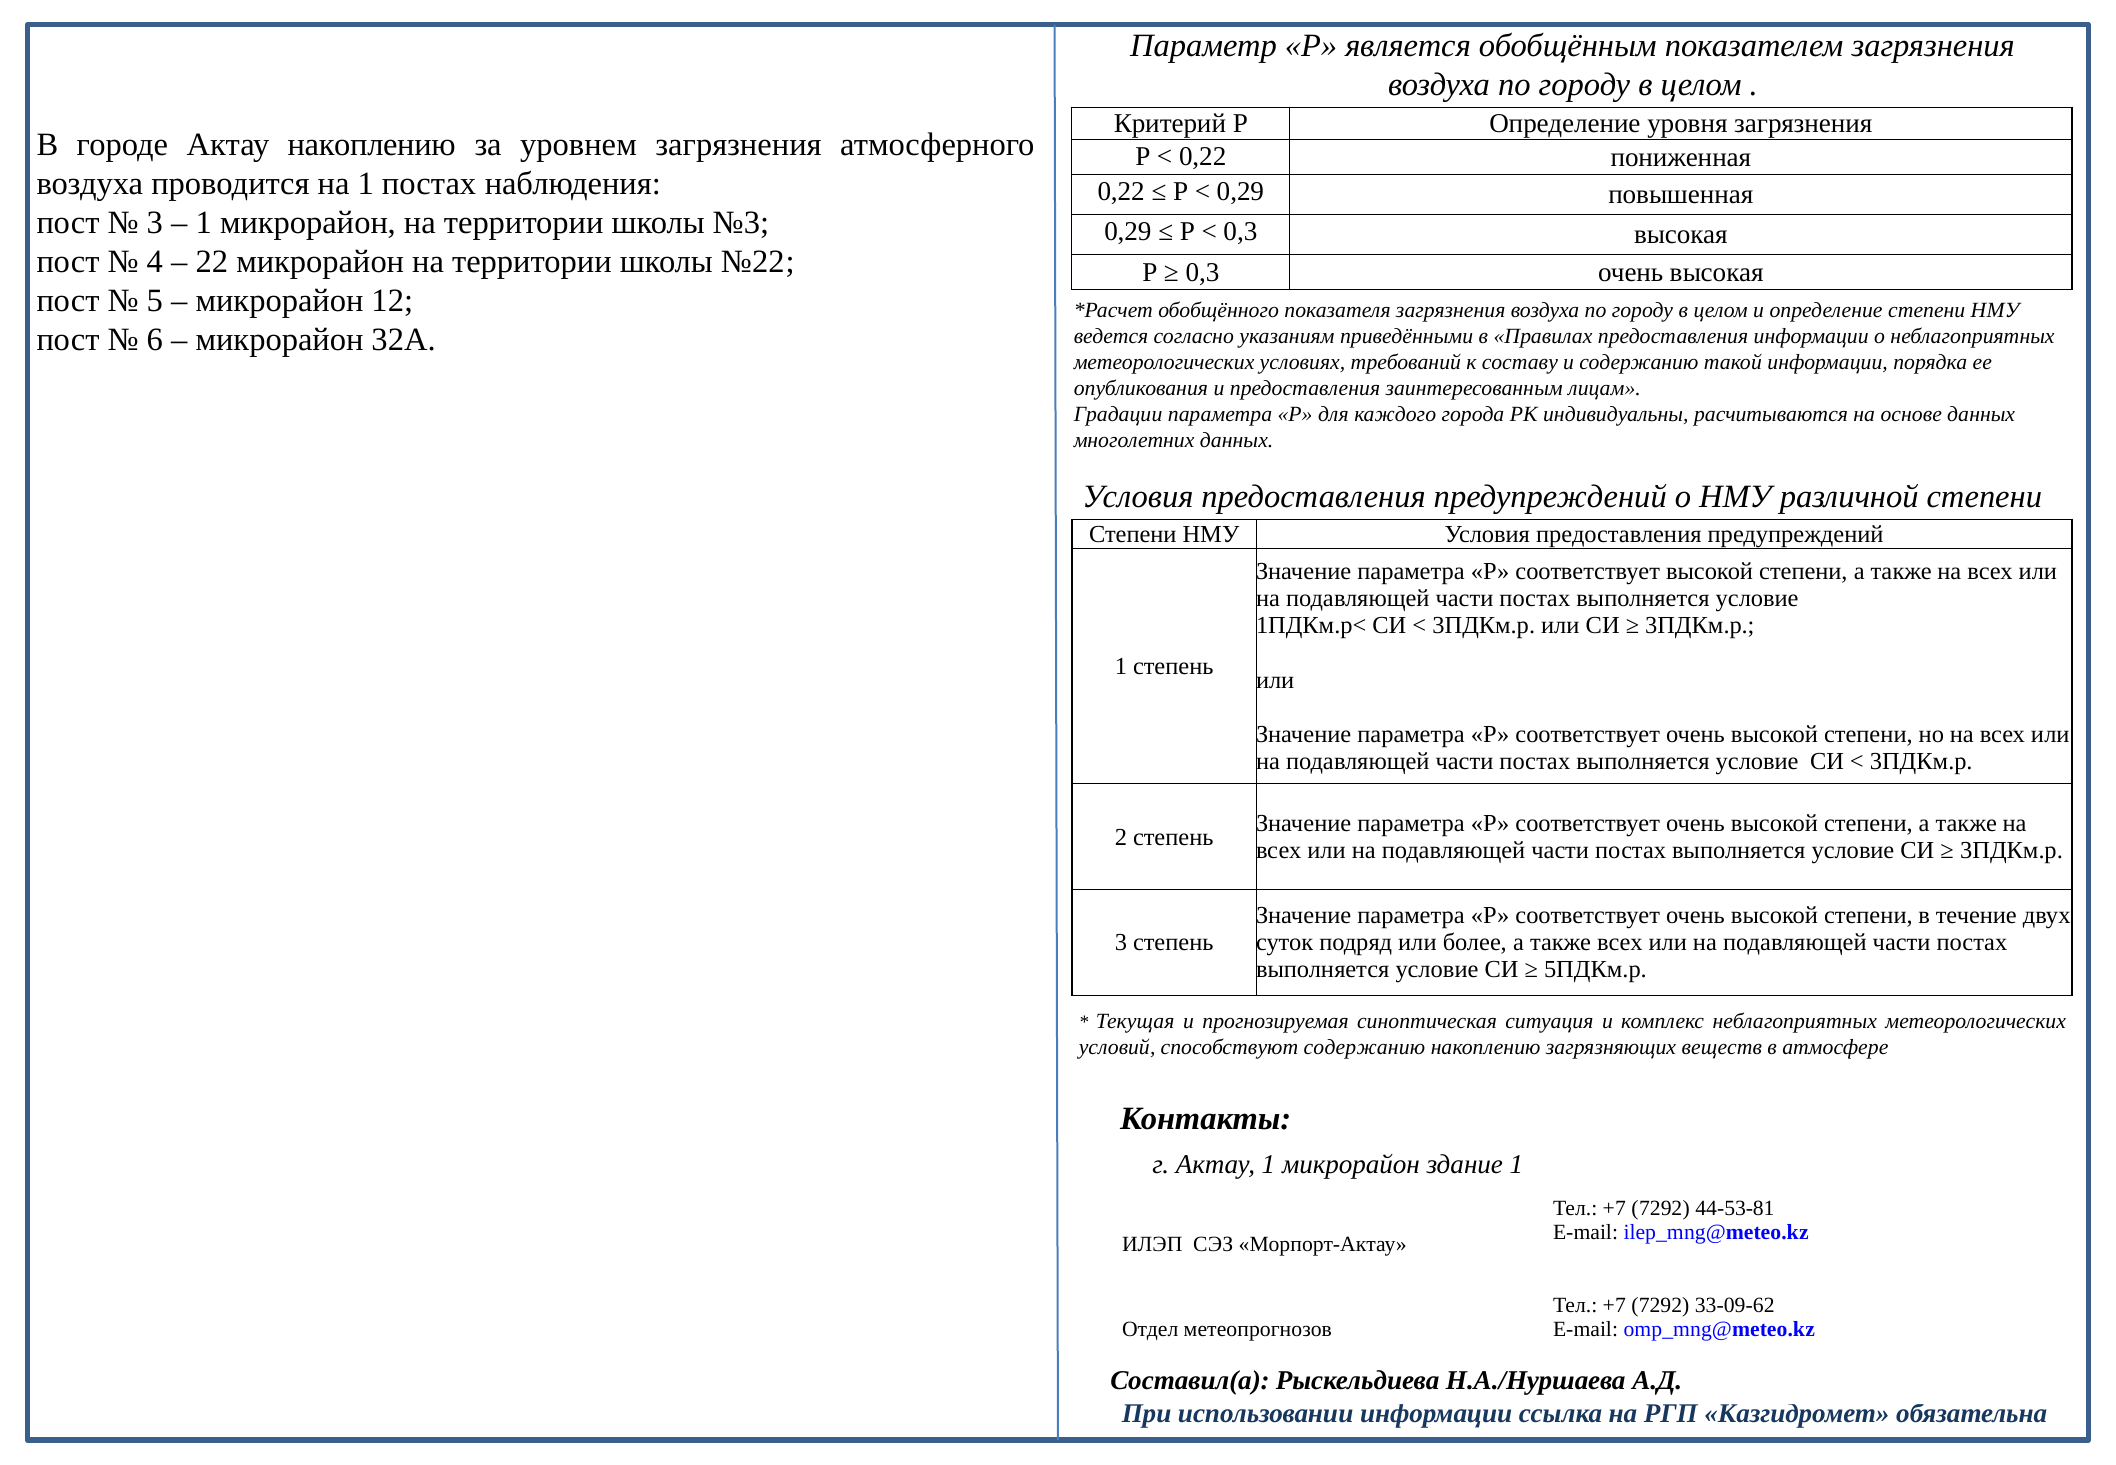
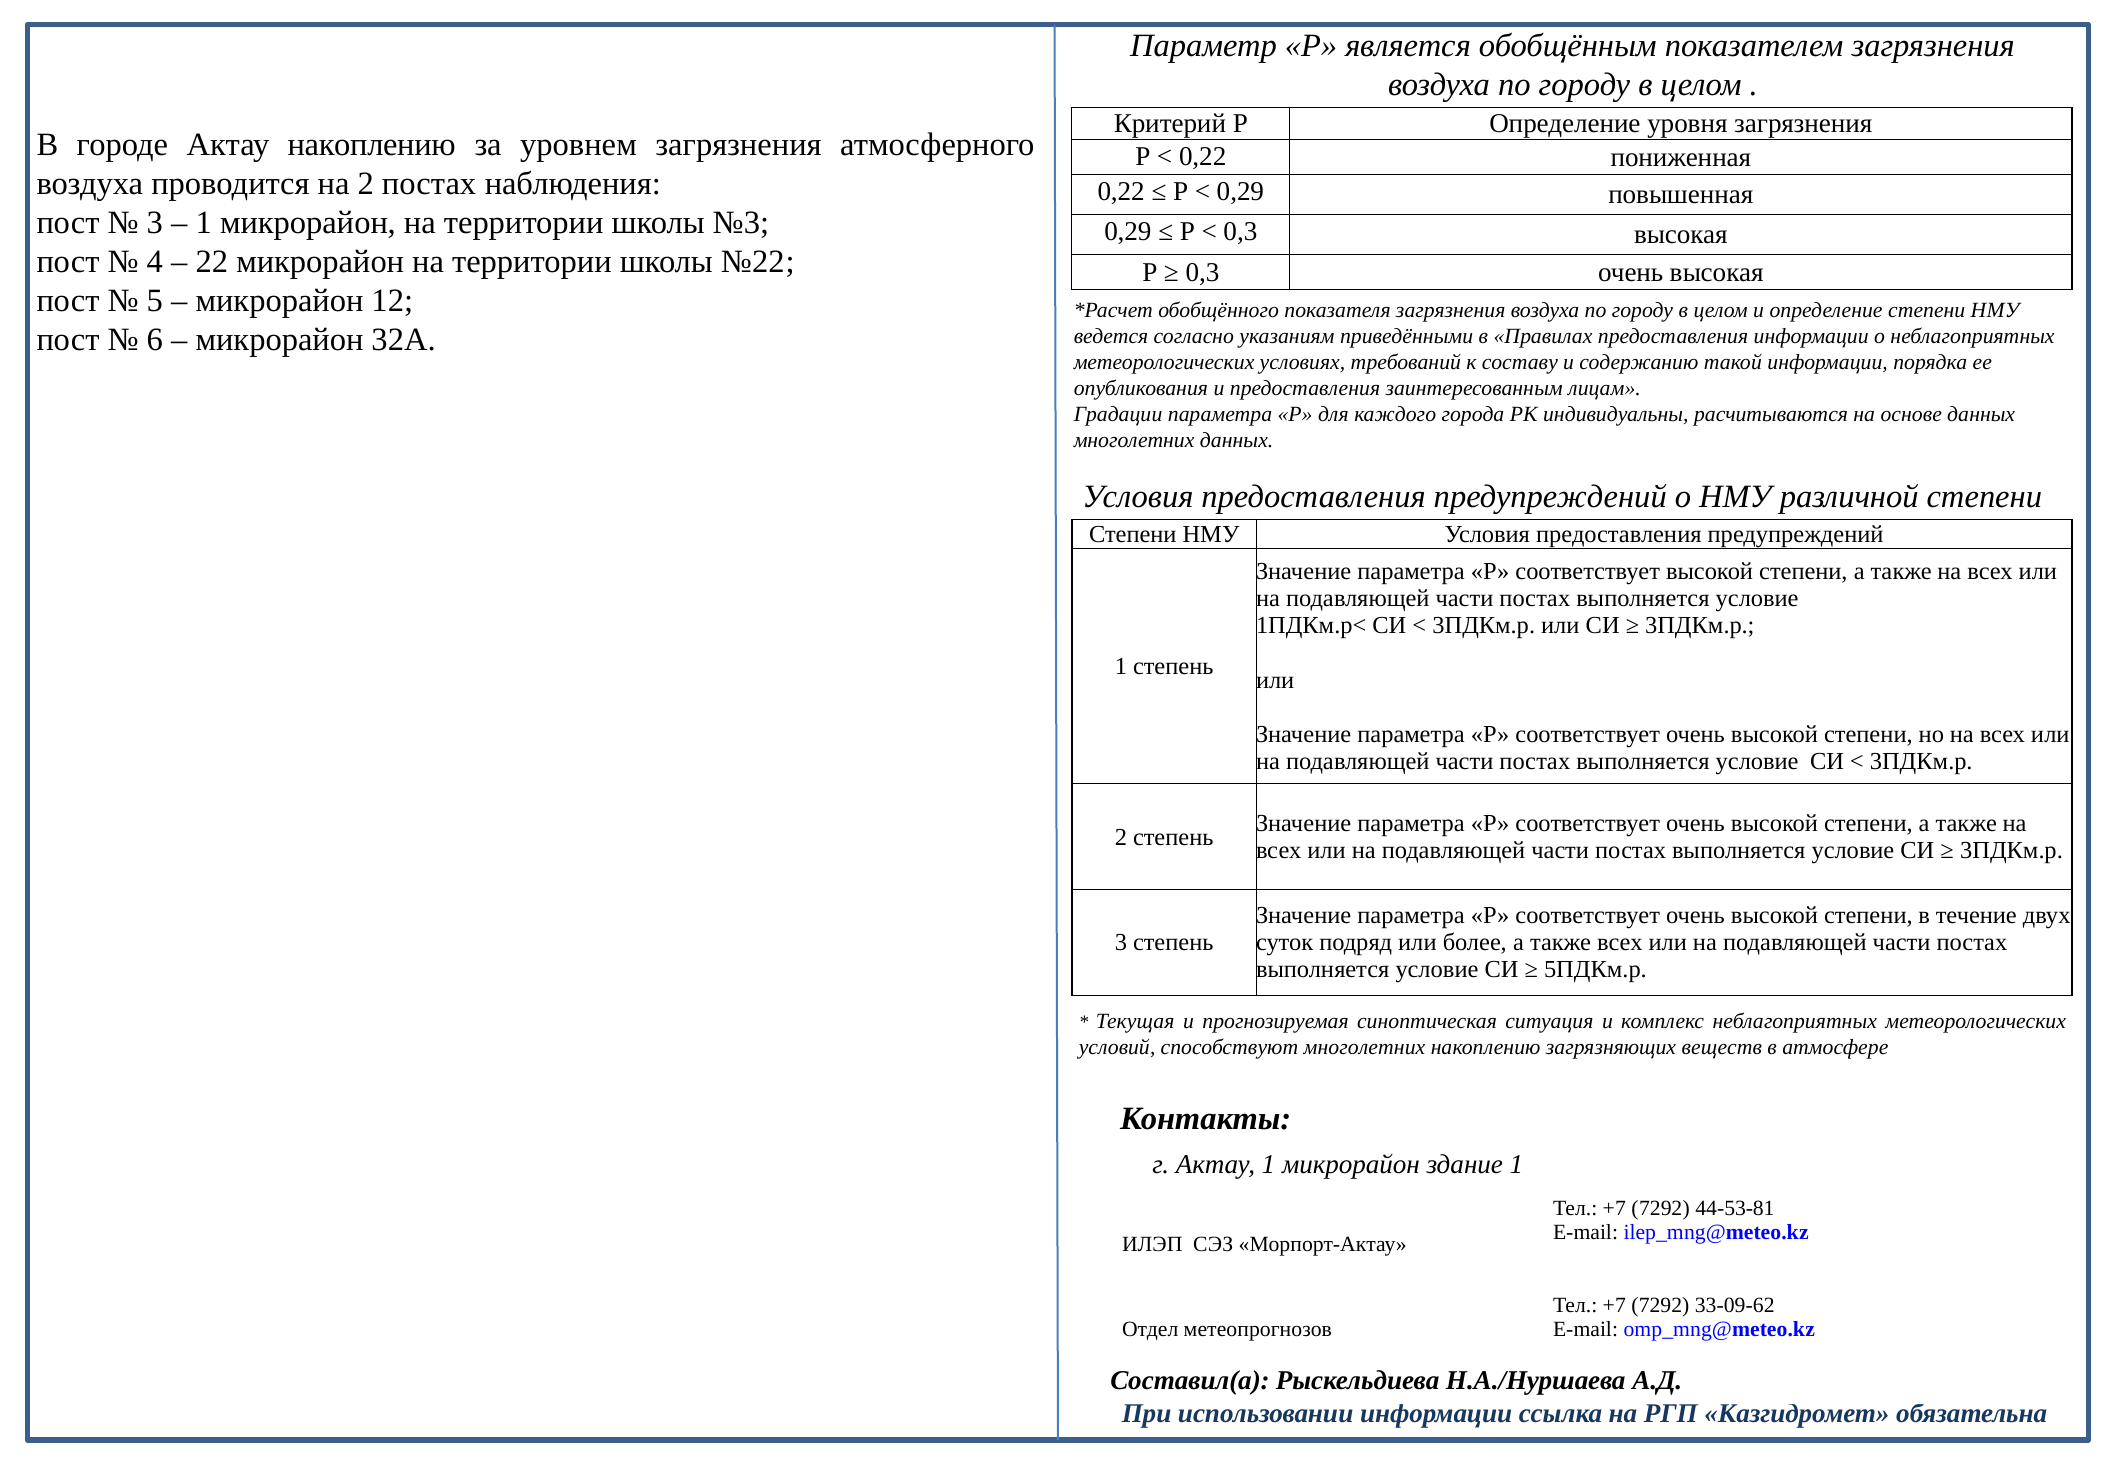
на 1: 1 -> 2
способствуют содержанию: содержанию -> многолетних
